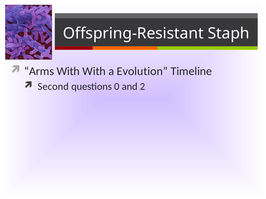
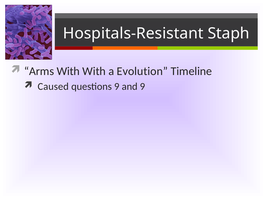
Offspring-Resistant: Offspring-Resistant -> Hospitals-Resistant
Second: Second -> Caused
questions 0: 0 -> 9
and 2: 2 -> 9
